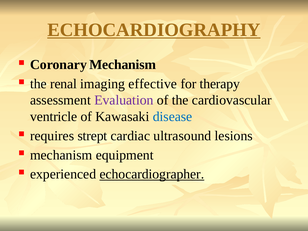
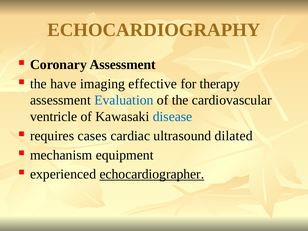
ECHOCARDIOGRAPHY underline: present -> none
Coronary Mechanism: Mechanism -> Assessment
renal: renal -> have
Evaluation colour: purple -> blue
strept: strept -> cases
lesions: lesions -> dilated
